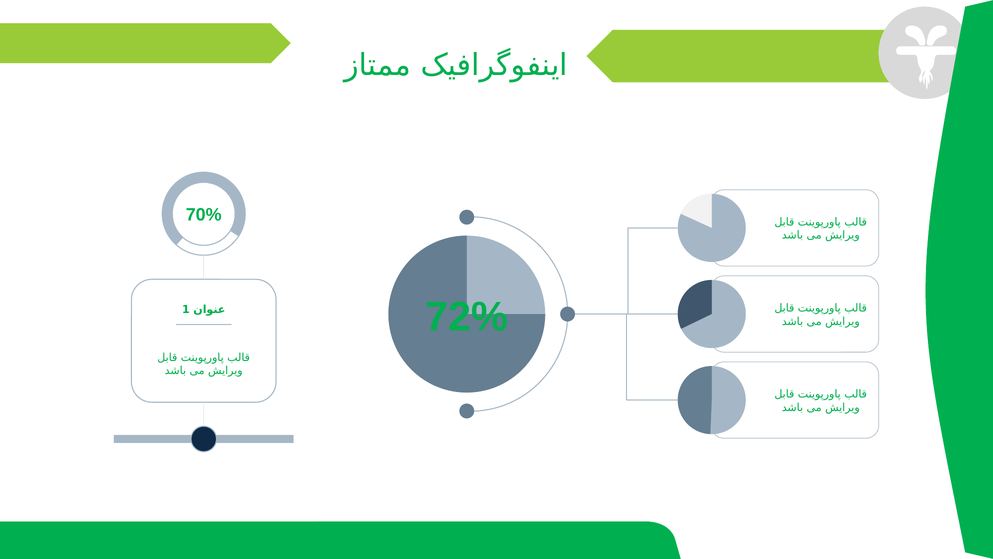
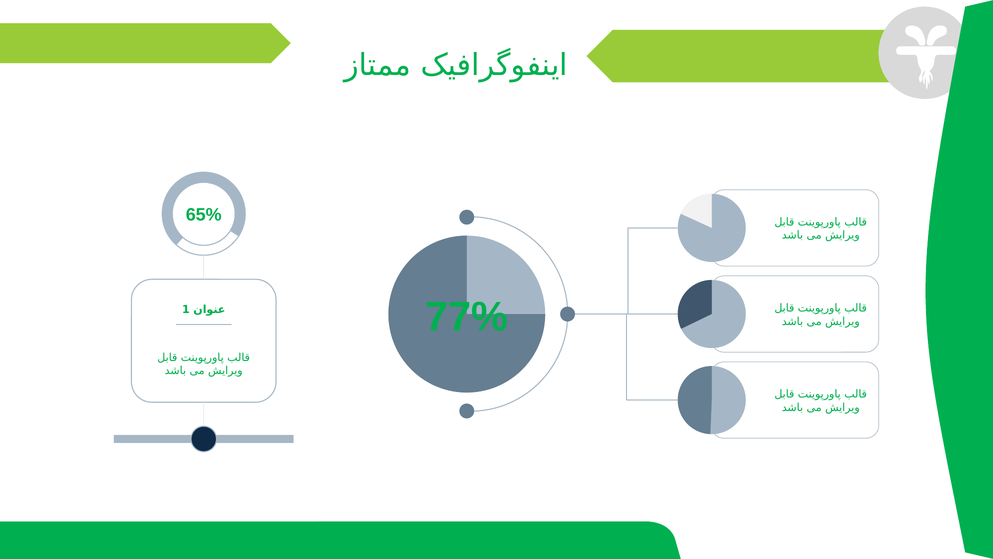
70%: 70% -> 65%
72%: 72% -> 77%
